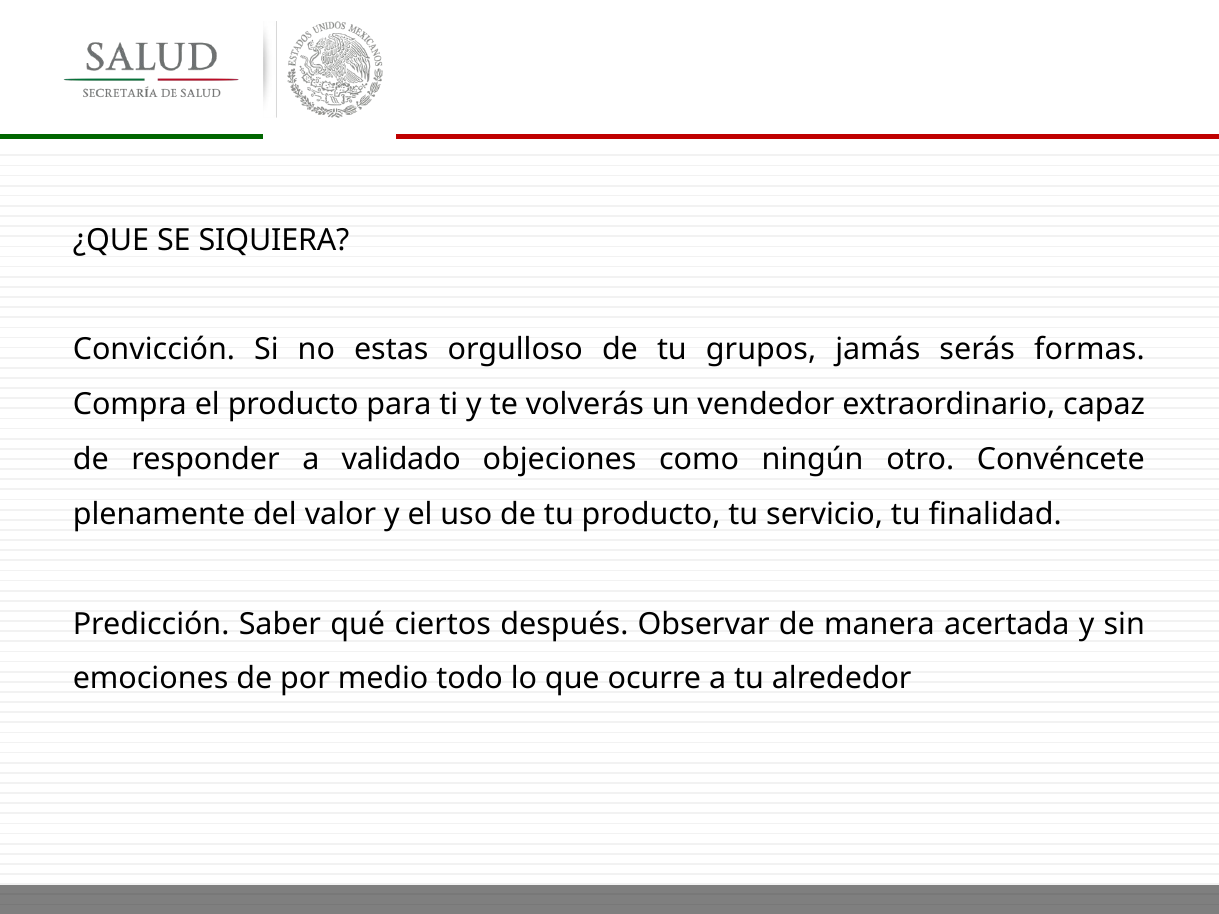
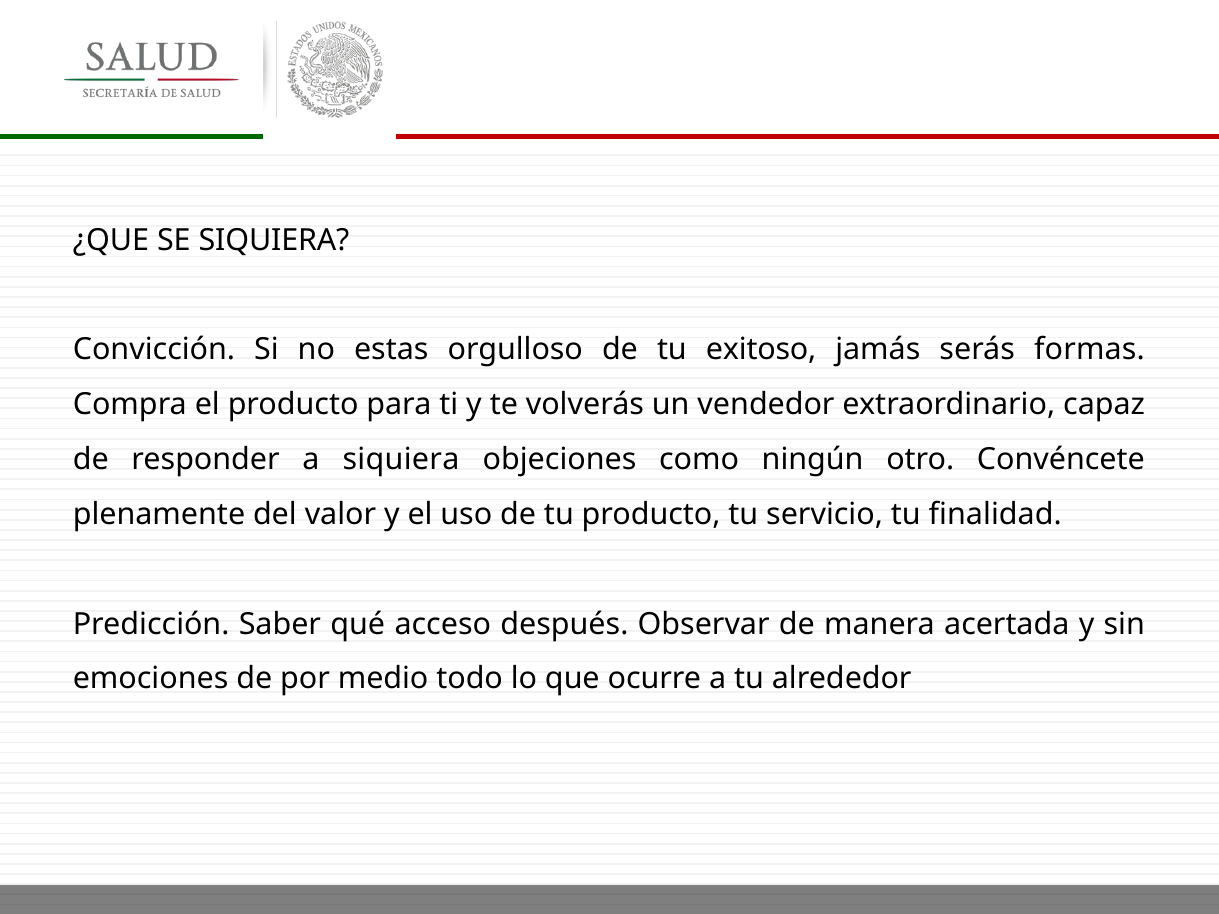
grupos: grupos -> exitoso
a validado: validado -> siquiera
ciertos: ciertos -> acceso
